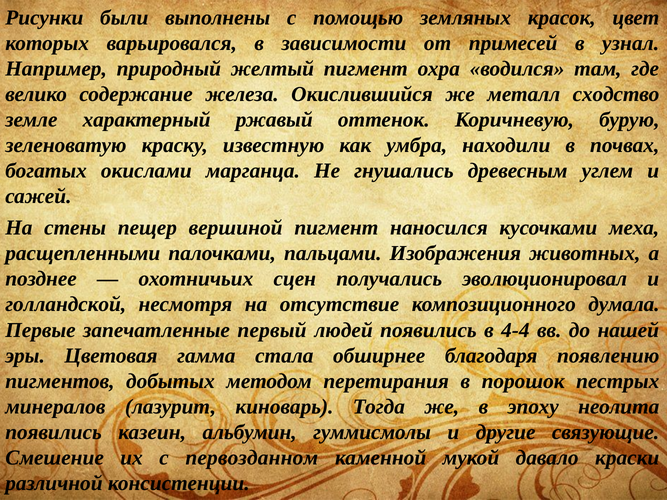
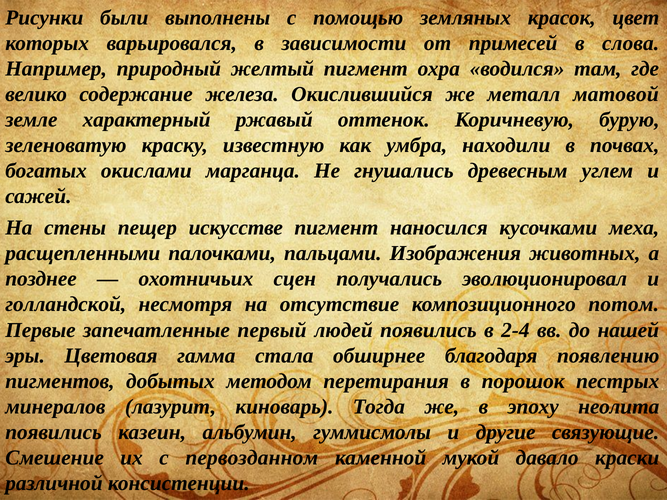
узнал: узнал -> слова
сходство: сходство -> матовой
вершиной: вершиной -> искусстве
думала: думала -> потом
4-4: 4-4 -> 2-4
